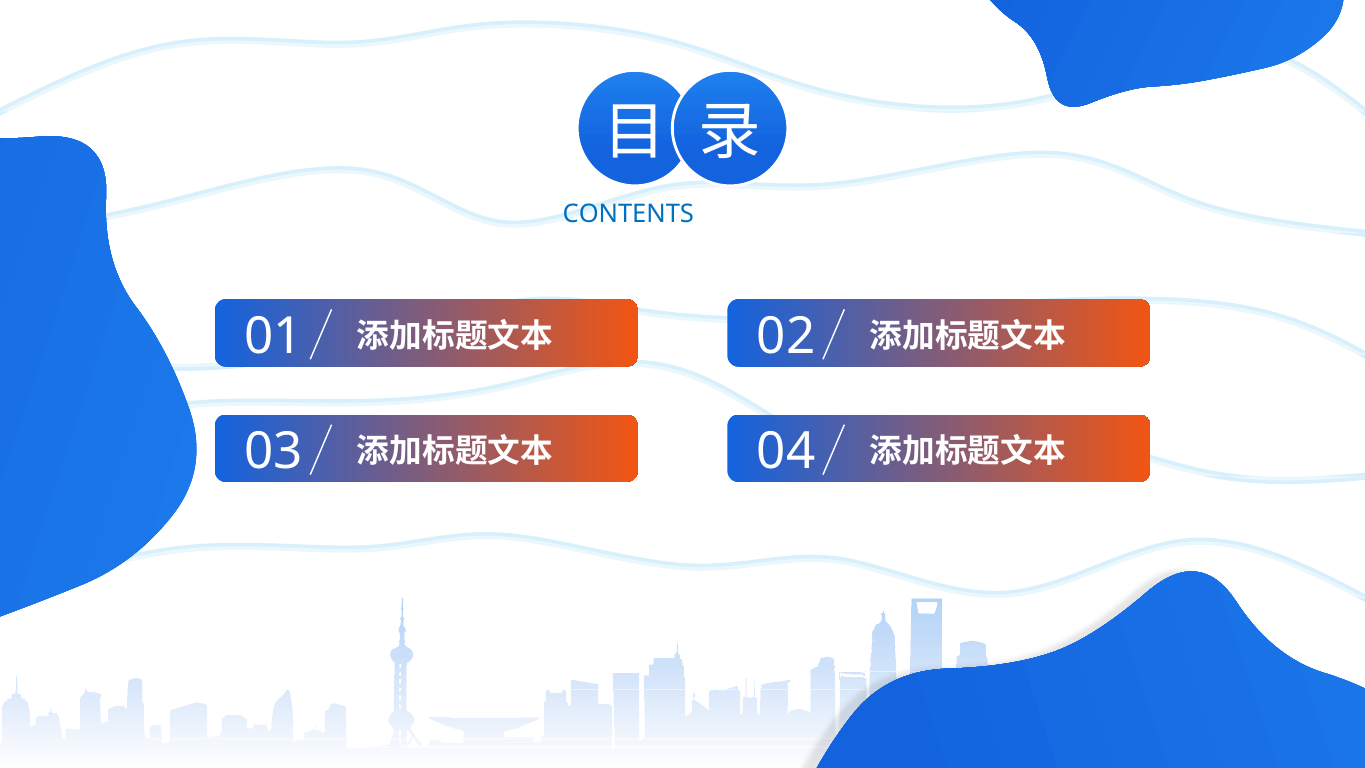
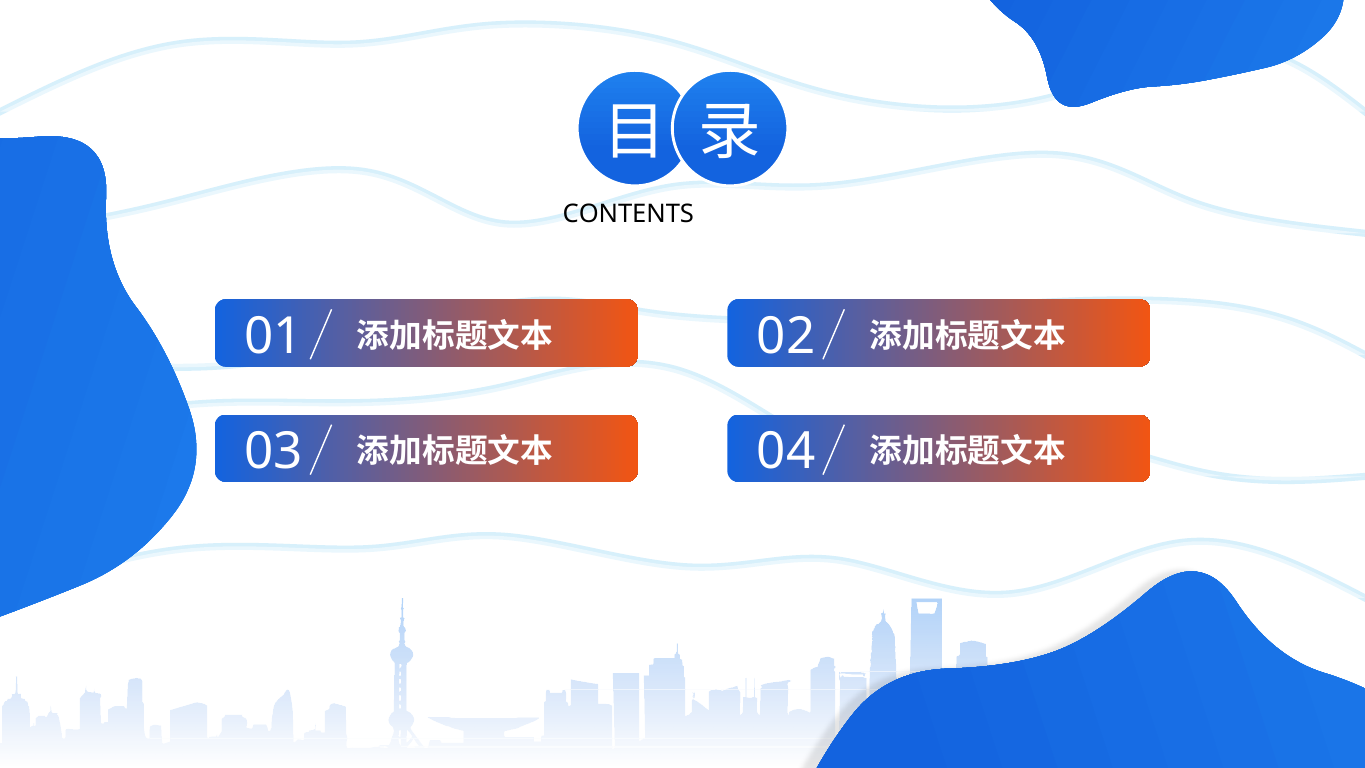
CONTENTS colour: blue -> black
